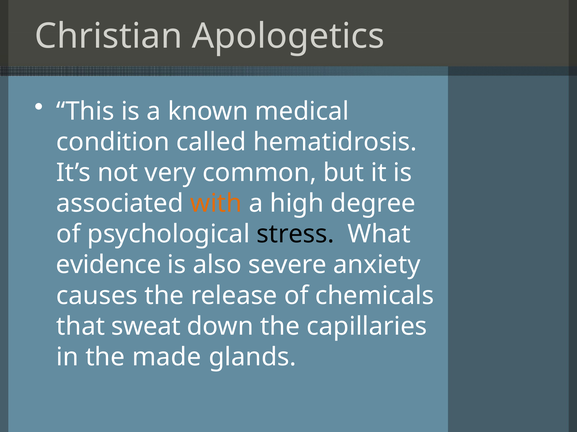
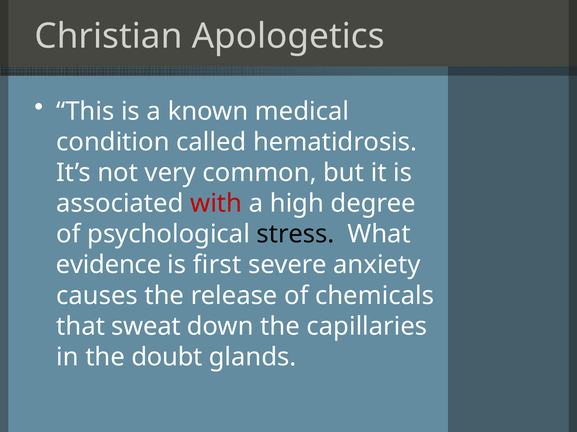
with colour: orange -> red
also: also -> first
made: made -> doubt
